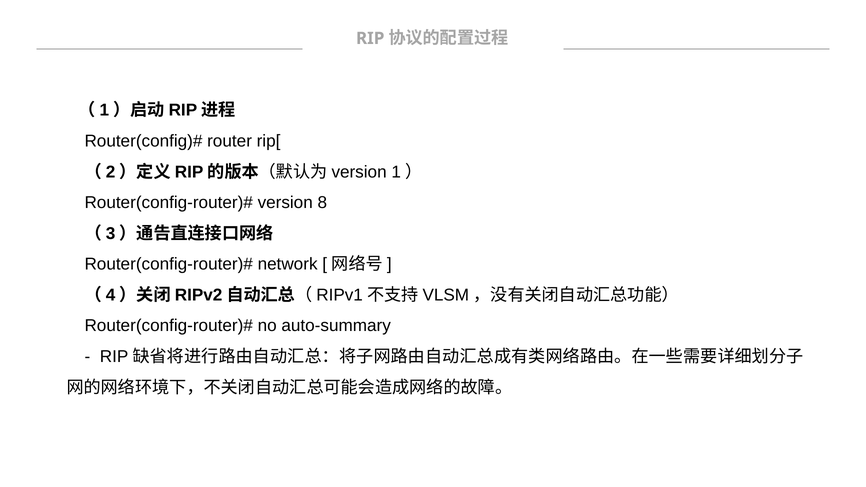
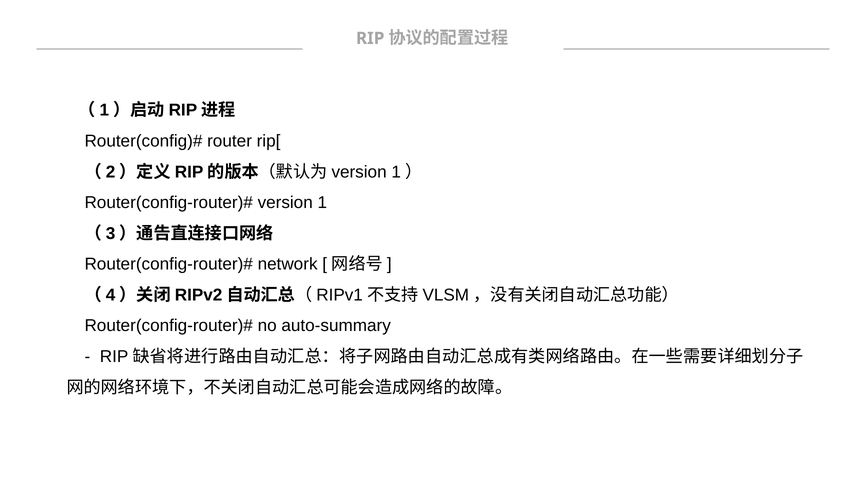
8: 8 -> 1
